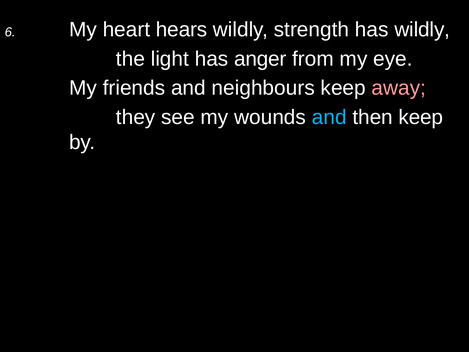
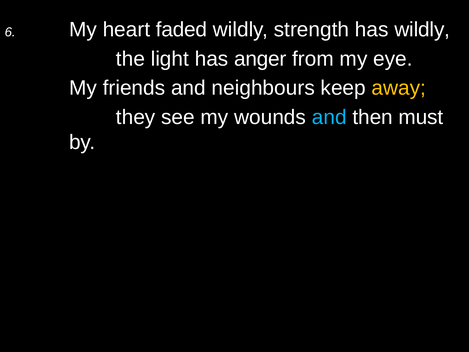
hears: hears -> faded
away colour: pink -> yellow
then keep: keep -> must
